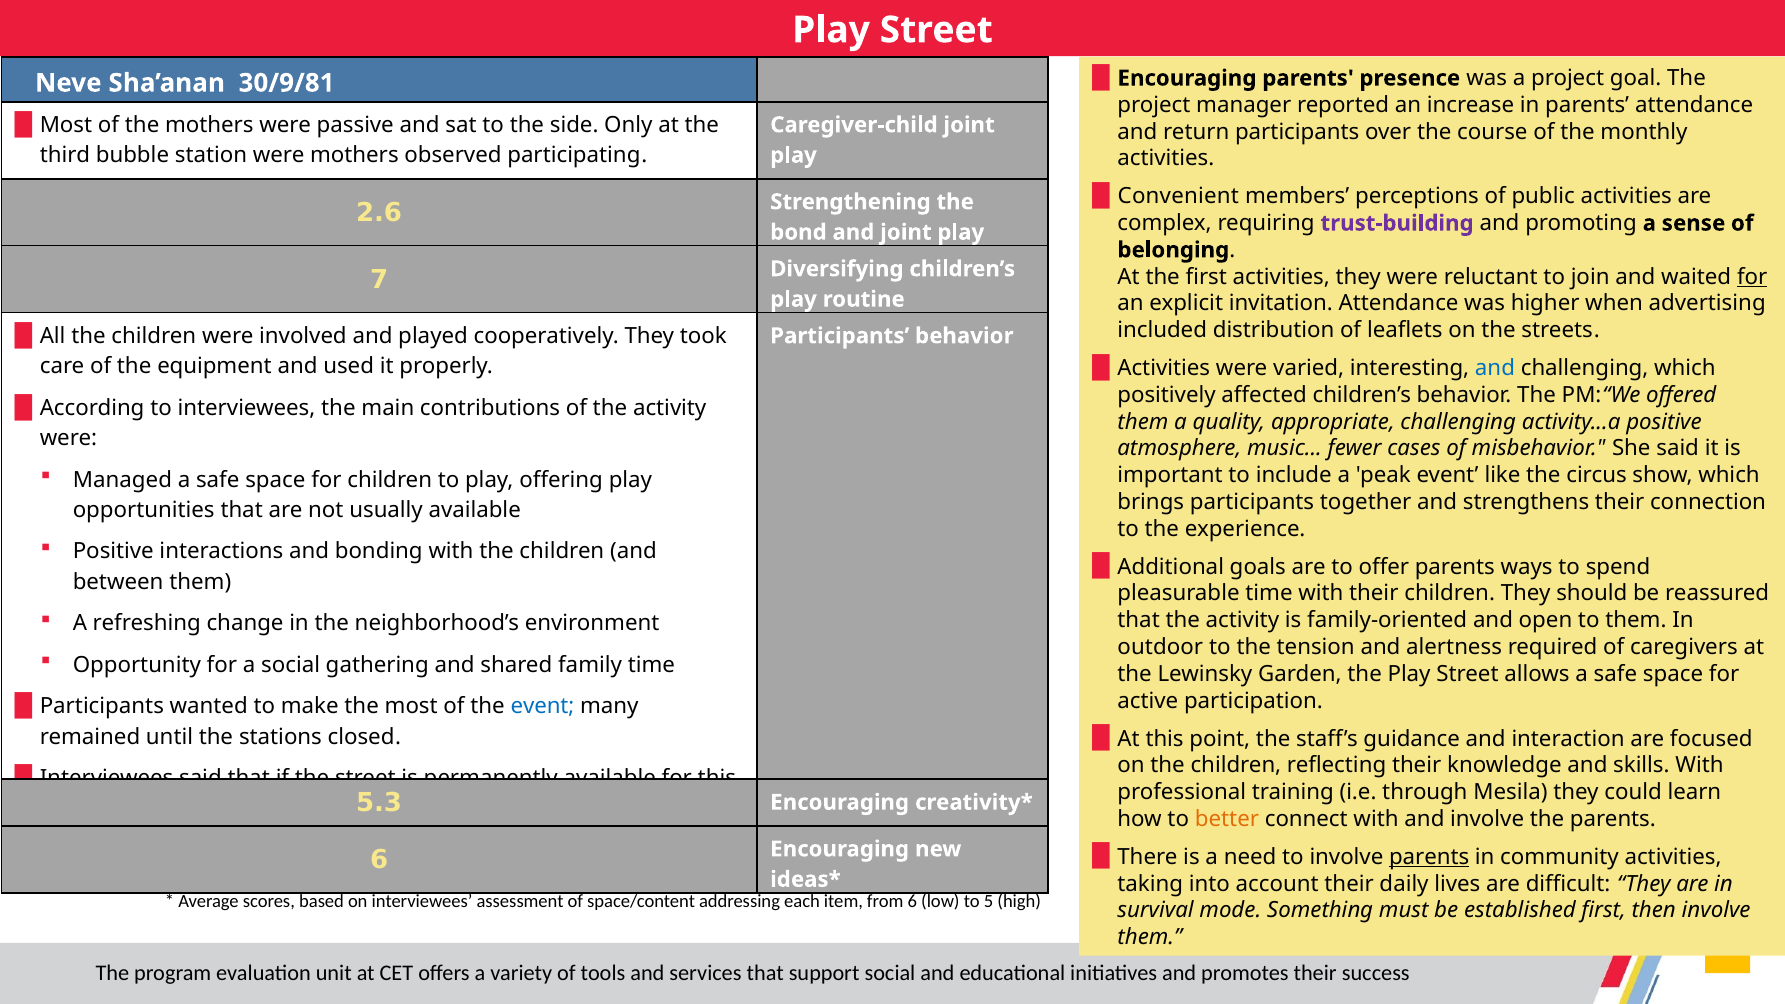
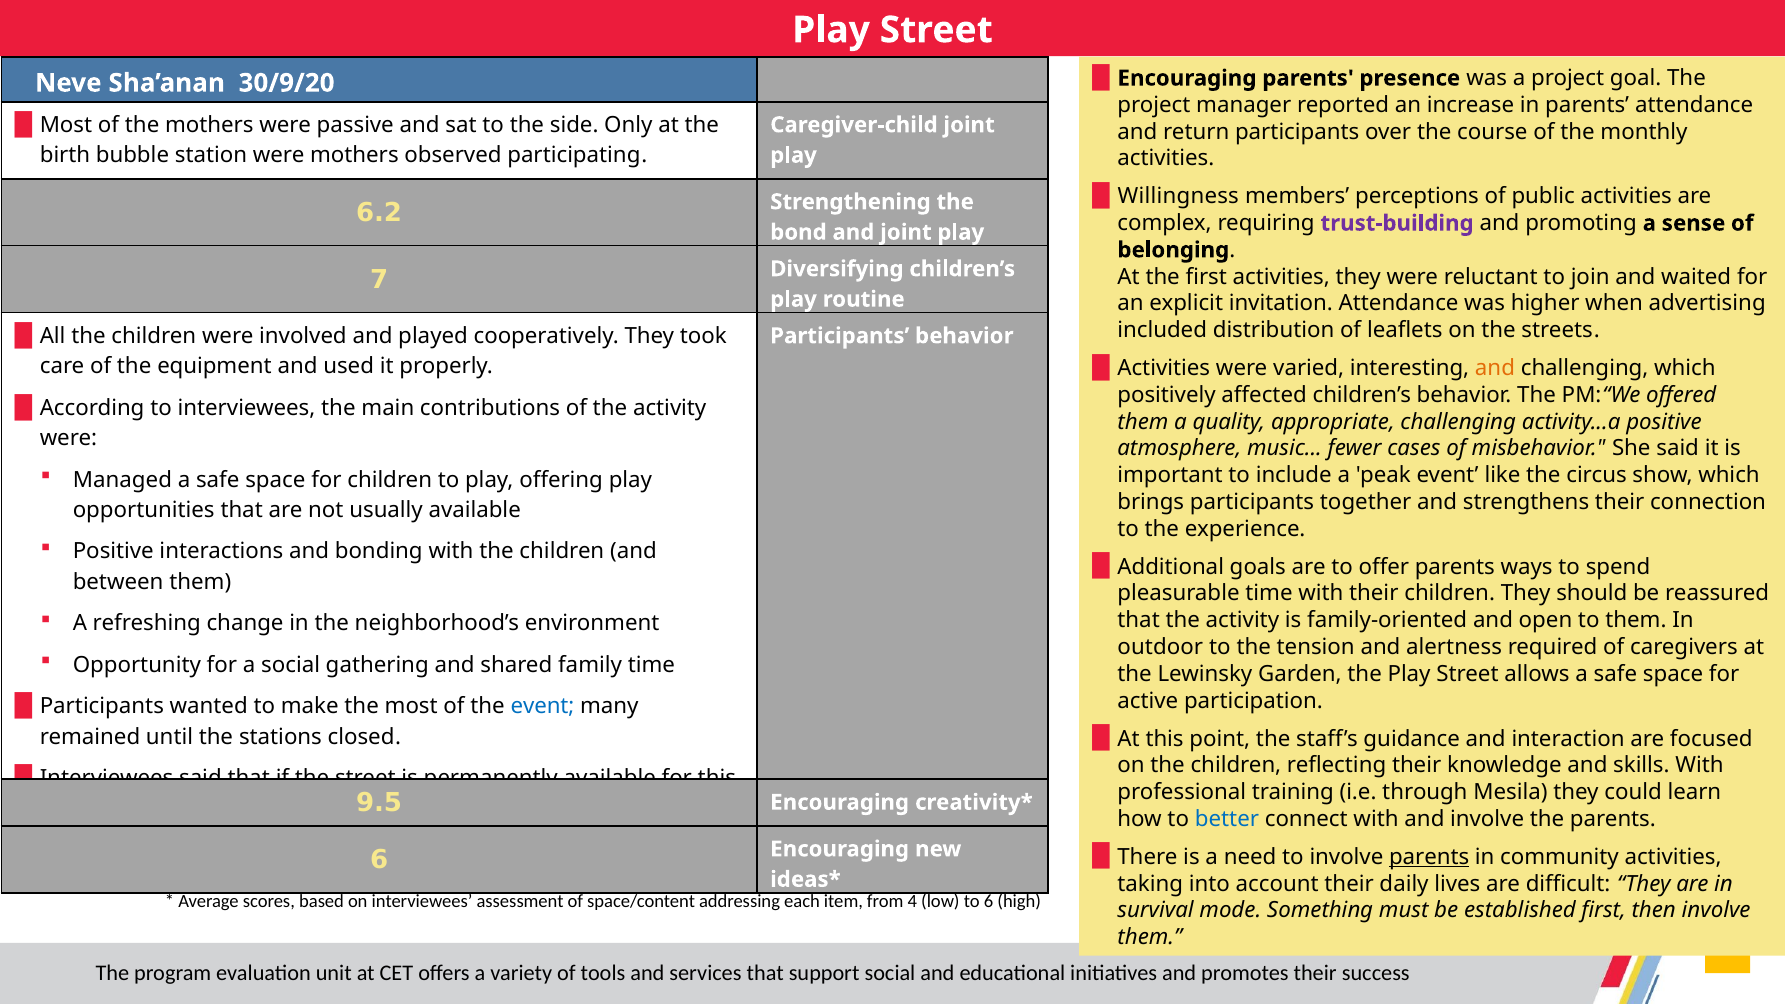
30/9/81: 30/9/81 -> 30/9/20
third: third -> birth
Convenient: Convenient -> Willingness
2.6: 2.6 -> 6.2
for at (1752, 277) underline: present -> none
and at (1495, 368) colour: blue -> orange
5.3: 5.3 -> 9.5
better colour: orange -> blue
from 6: 6 -> 4
to 5: 5 -> 6
